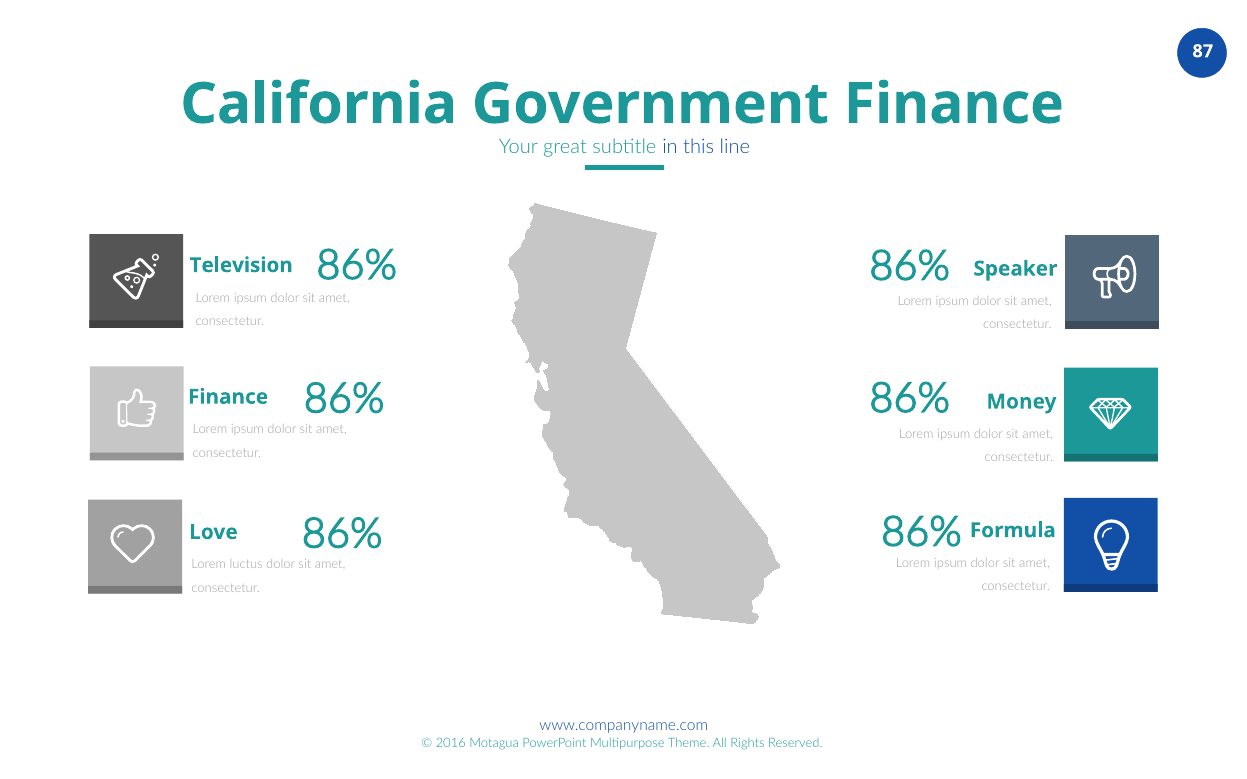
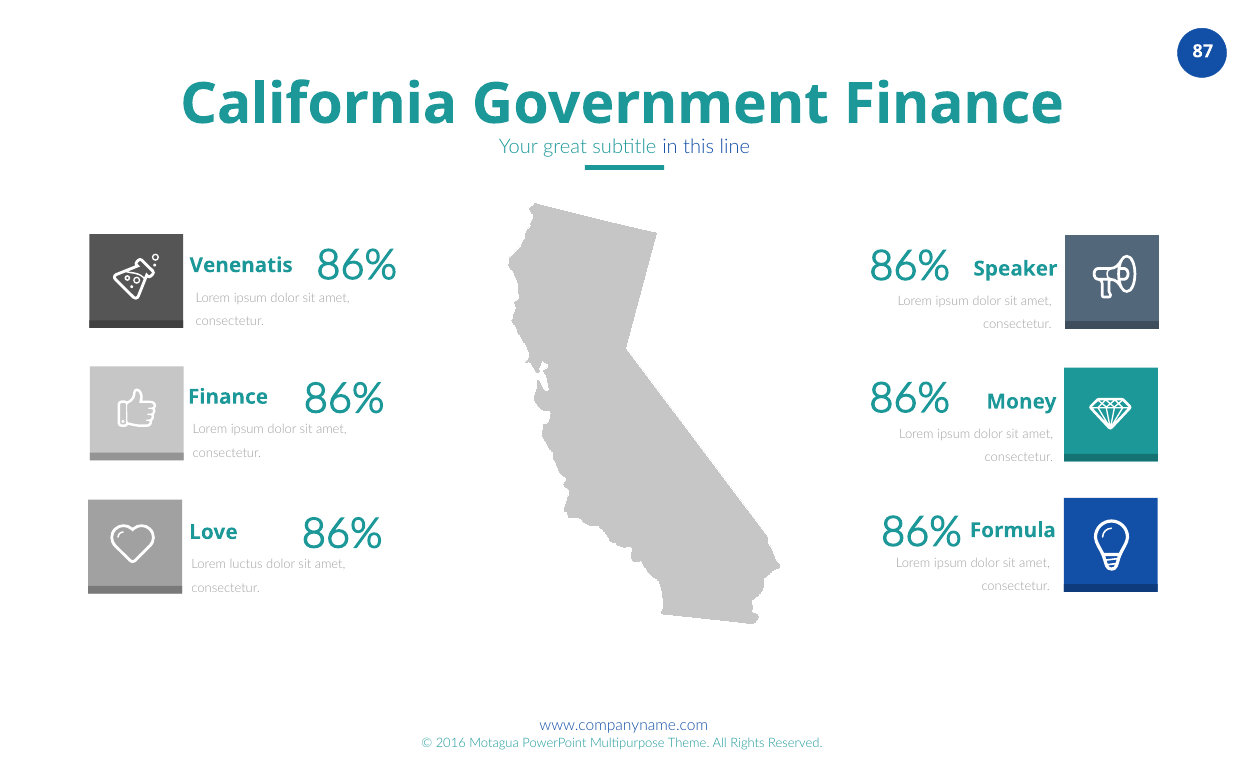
Television: Television -> Venenatis
